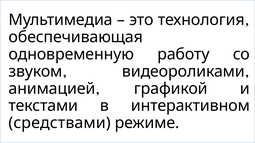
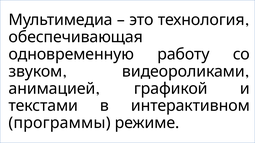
средствами: средствами -> программы
